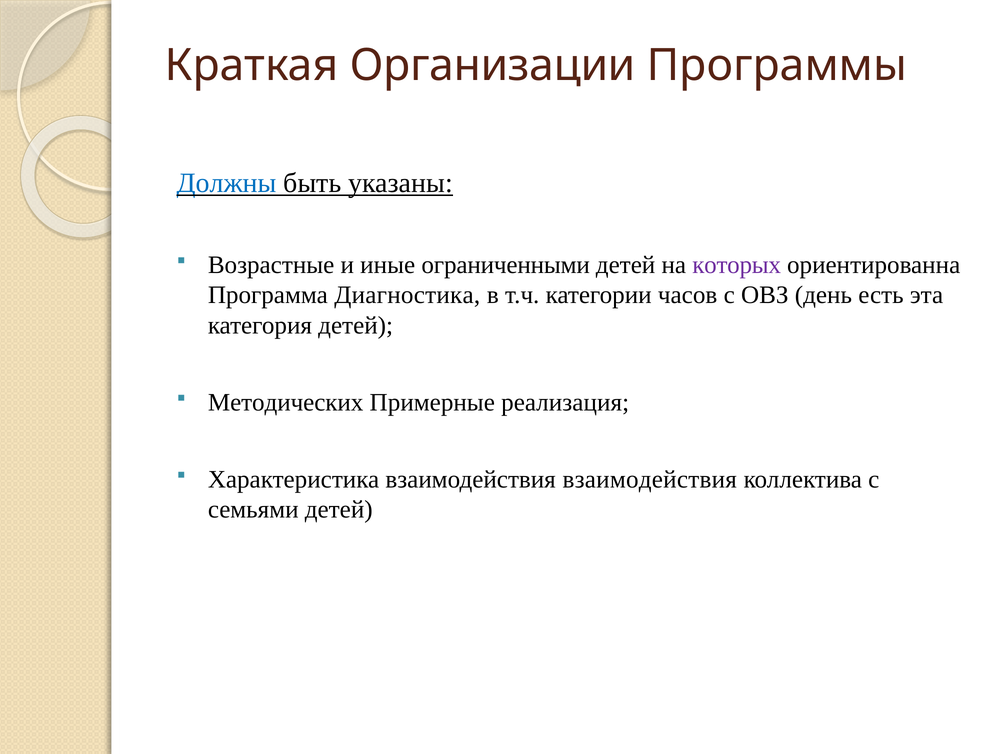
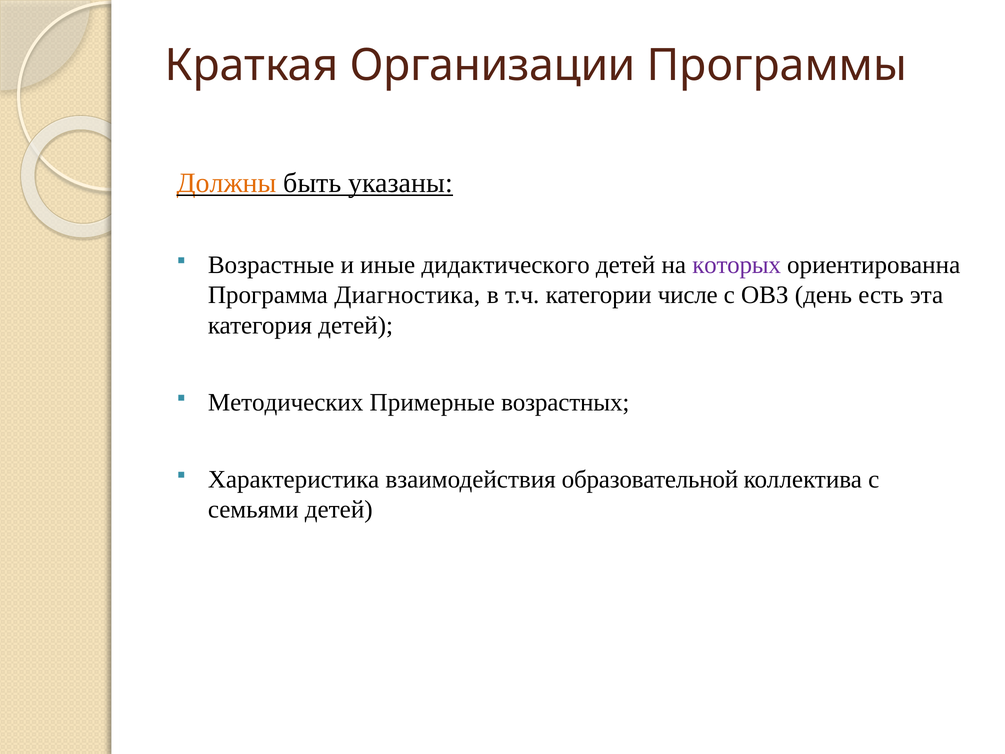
Должны colour: blue -> orange
ограниченными: ограниченными -> дидактического
часов: часов -> числе
реализация: реализация -> возрастных
взаимодействия взаимодействия: взаимодействия -> образовательной
